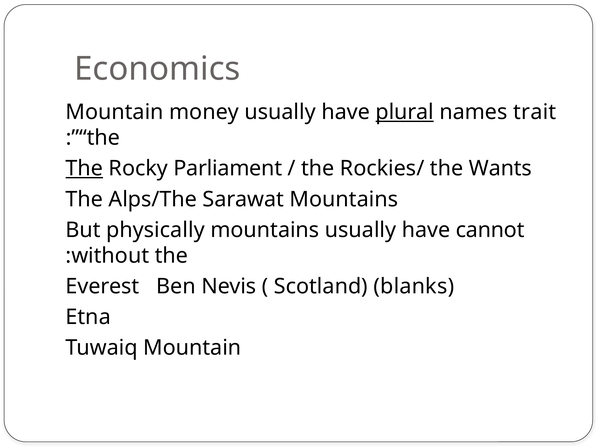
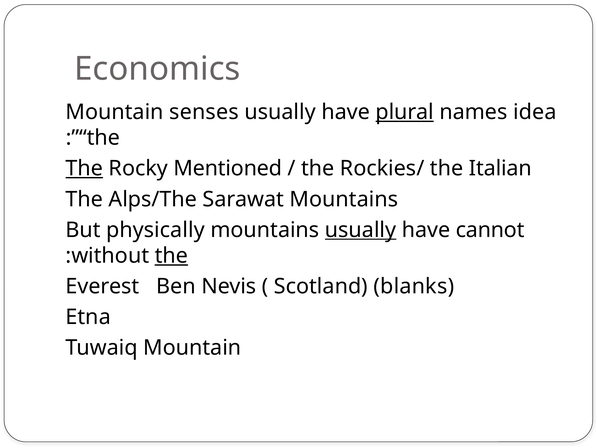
money: money -> senses
trait: trait -> idea
Parliament: Parliament -> Mentioned
Wants: Wants -> Italian
usually at (361, 230) underline: none -> present
the at (171, 256) underline: none -> present
